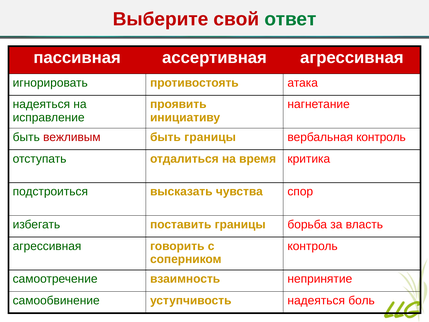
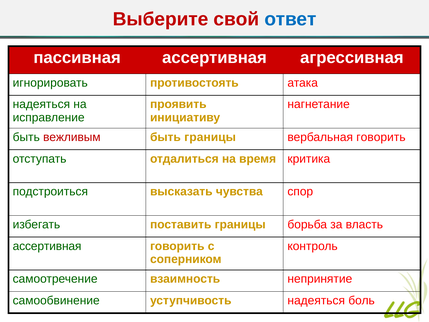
ответ colour: green -> blue
вербальная контроль: контроль -> говорить
агрессивная at (47, 246): агрессивная -> ассертивная
